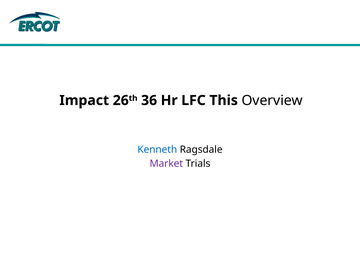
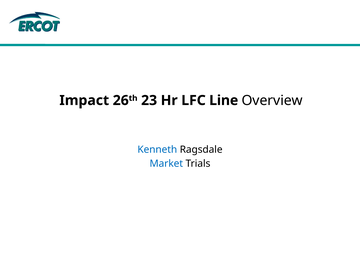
36: 36 -> 23
This: This -> Line
Market colour: purple -> blue
